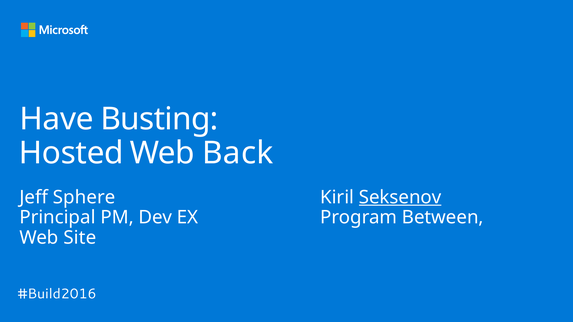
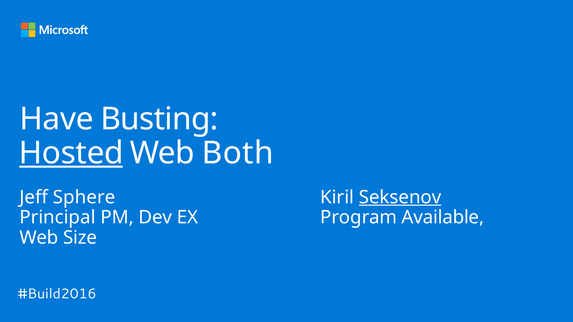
Hosted underline: none -> present
Back: Back -> Both
Between: Between -> Available
Site: Site -> Size
